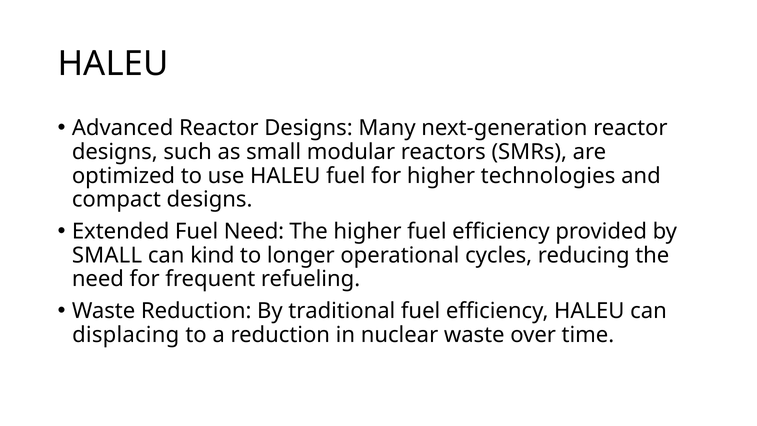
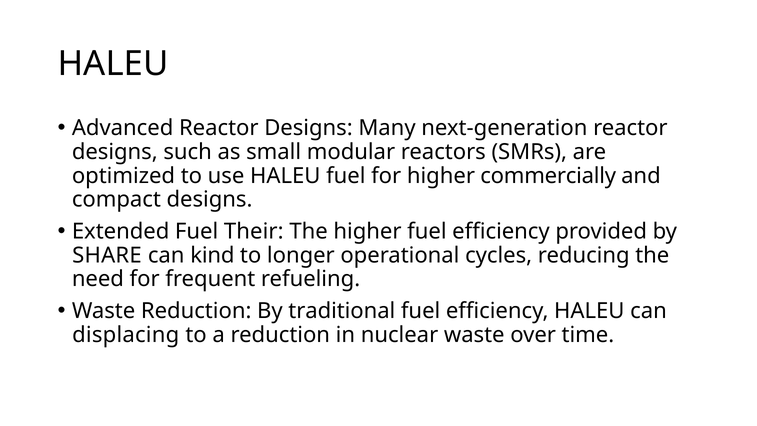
technologies: technologies -> commercially
Fuel Need: Need -> Their
SMALL at (107, 255): SMALL -> SHARE
